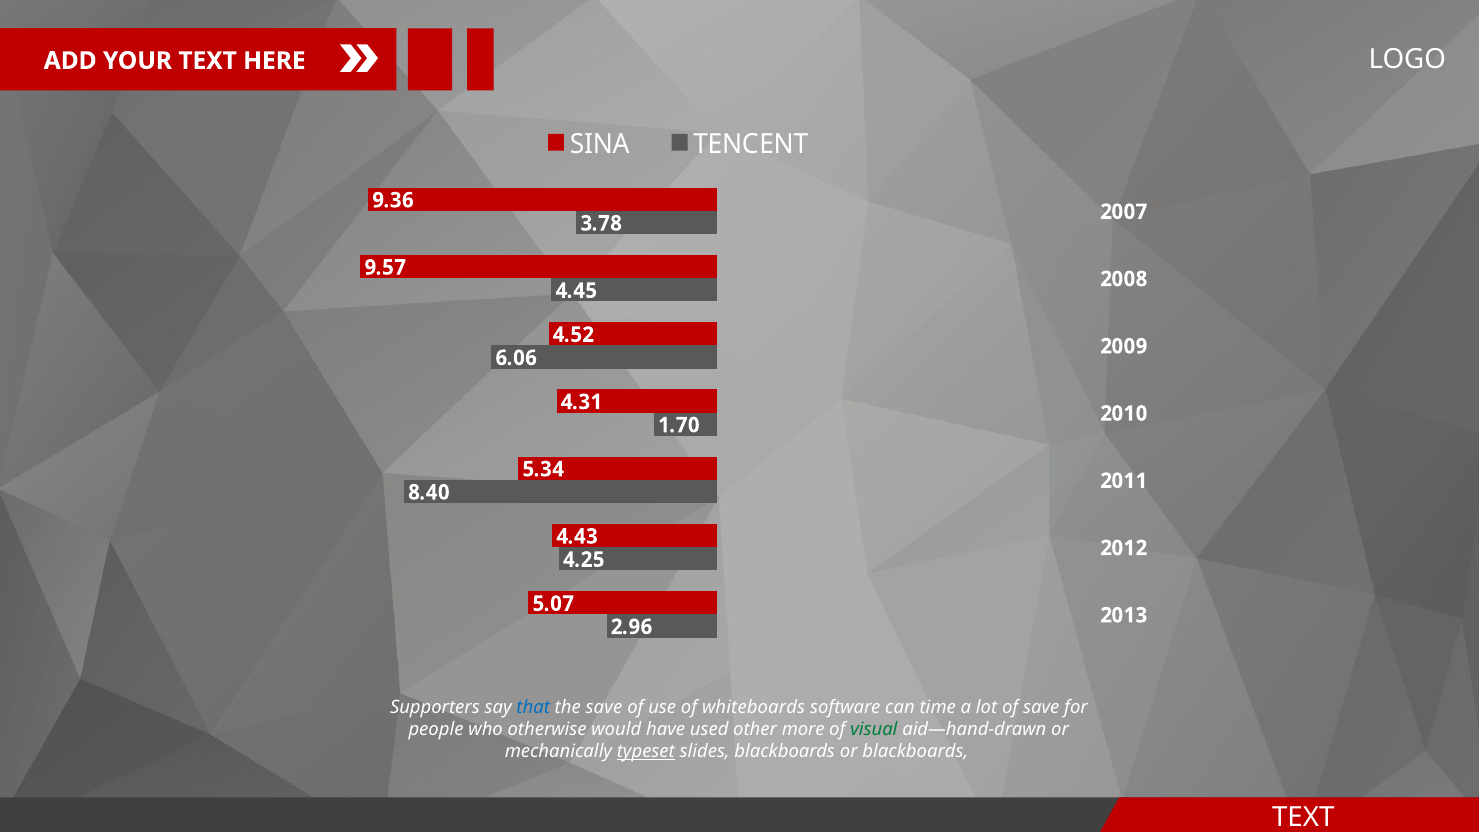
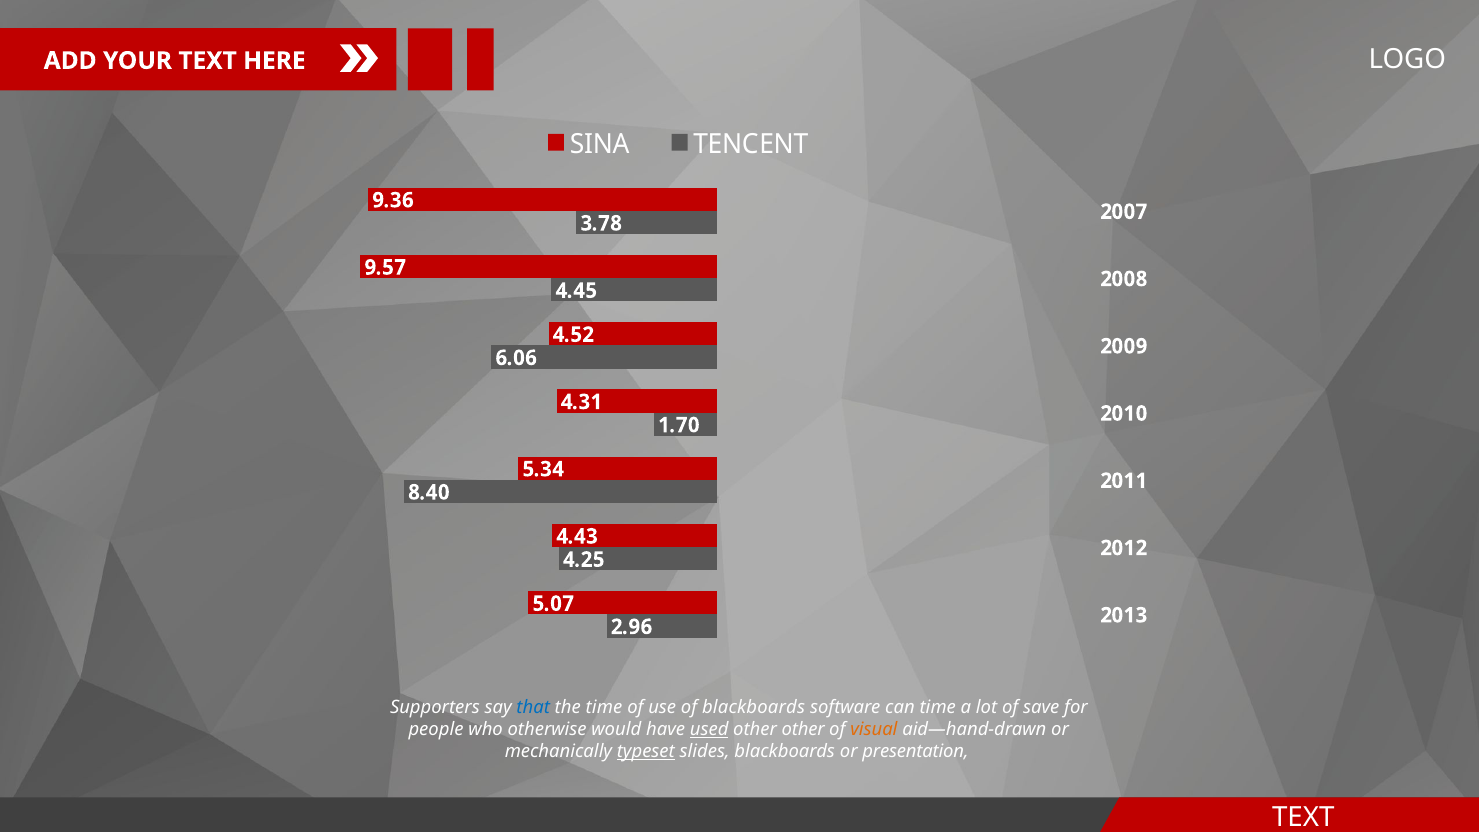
the save: save -> time
of whiteboards: whiteboards -> blackboards
used underline: none -> present
other more: more -> other
visual colour: green -> orange
or blackboards: blackboards -> presentation
